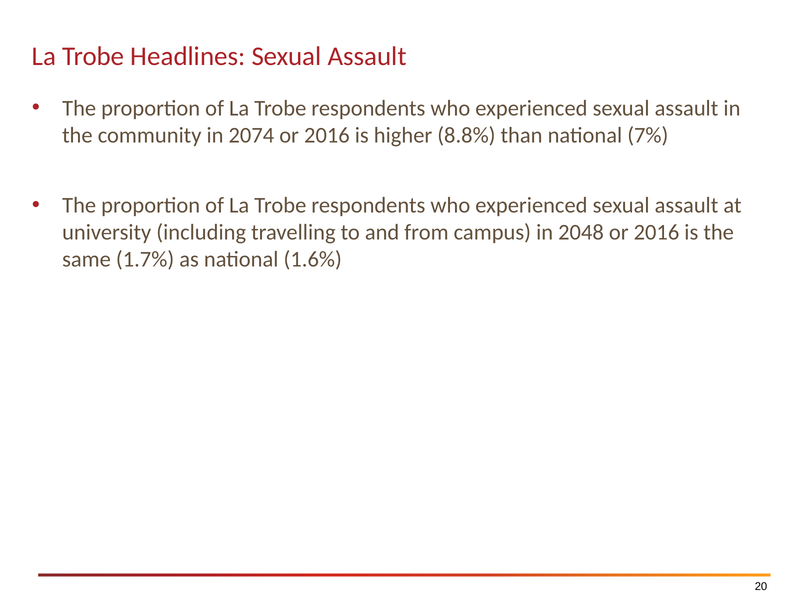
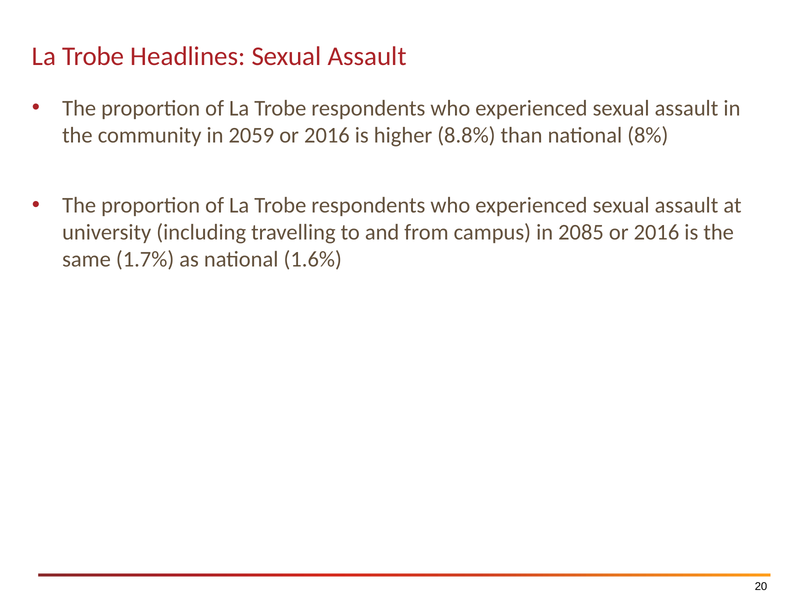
2074: 2074 -> 2059
7%: 7% -> 8%
2048: 2048 -> 2085
